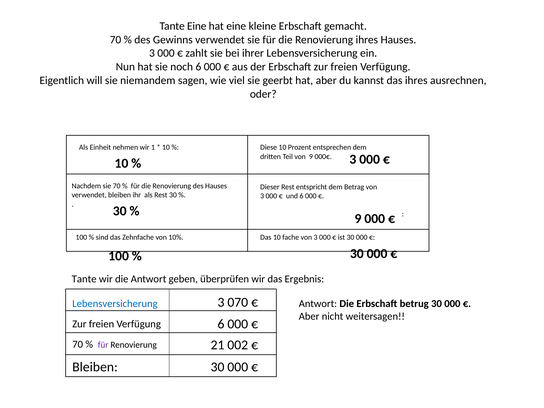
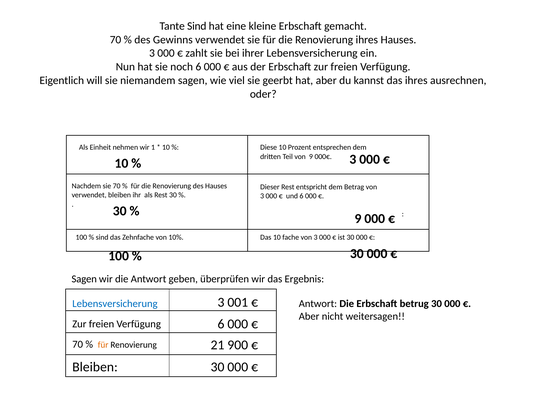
Tante Eine: Eine -> Sind
Tante at (84, 279): Tante -> Sagen
070: 070 -> 001
002: 002 -> 900
für at (103, 345) colour: purple -> orange
